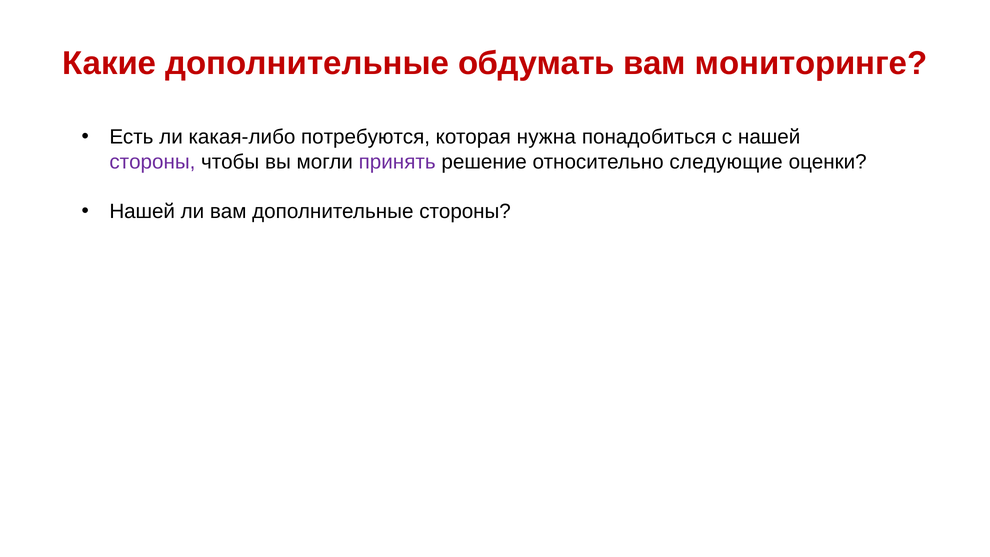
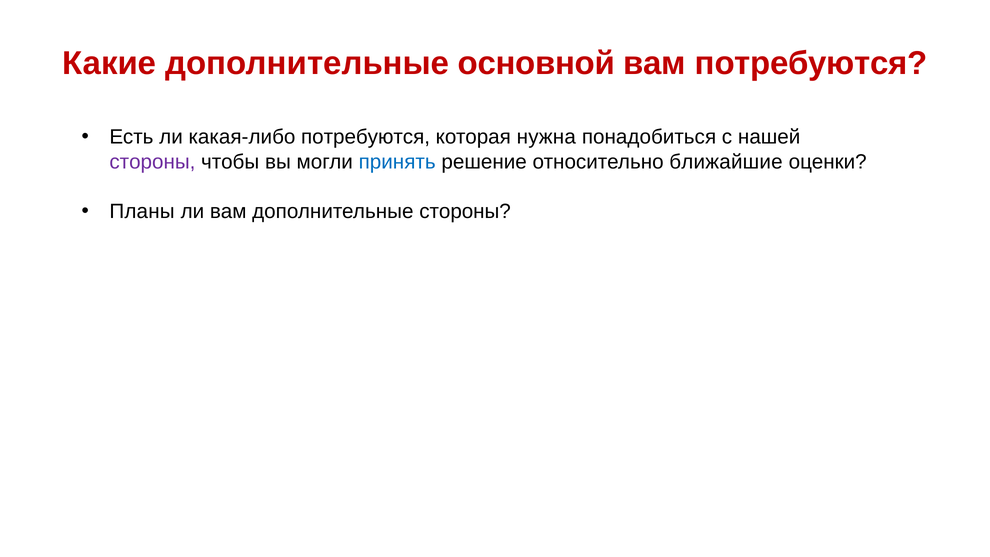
обдумать: обдумать -> основной
вам мониторинге: мониторинге -> потребуются
принять colour: purple -> blue
следующие: следующие -> ближайшие
Нашей at (142, 211): Нашей -> Планы
